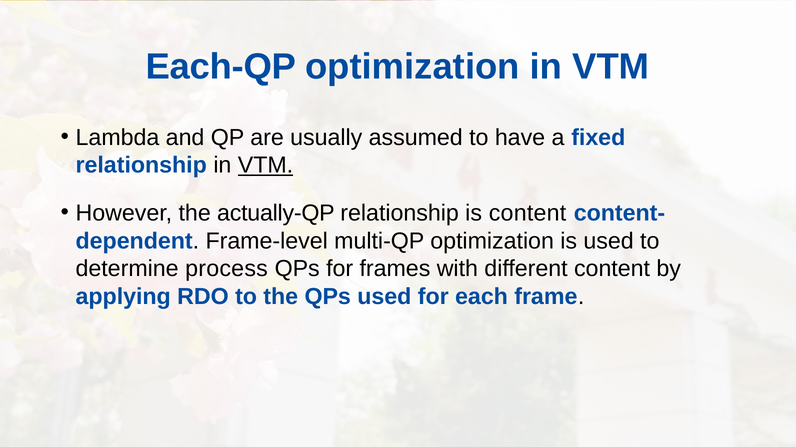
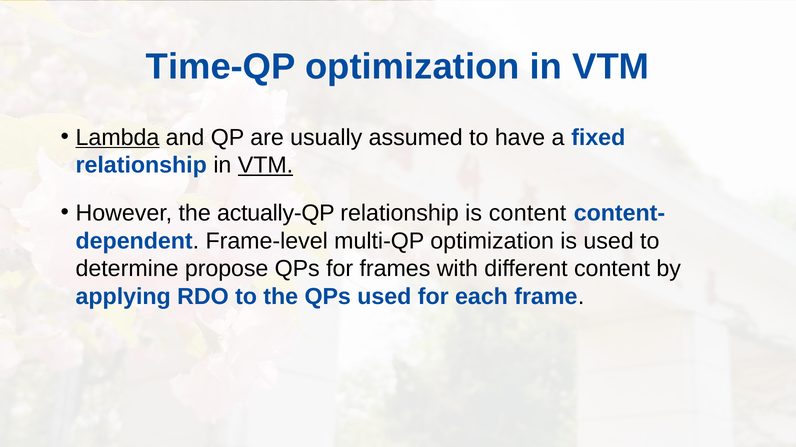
Each-QP: Each-QP -> Time-QP
Lambda underline: none -> present
process: process -> propose
